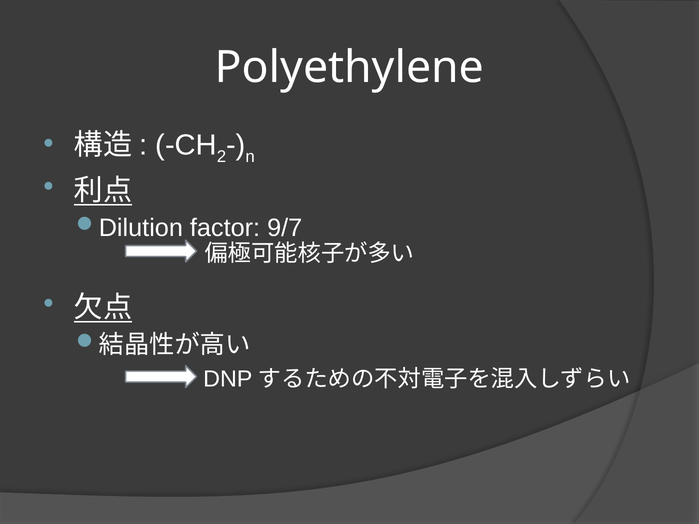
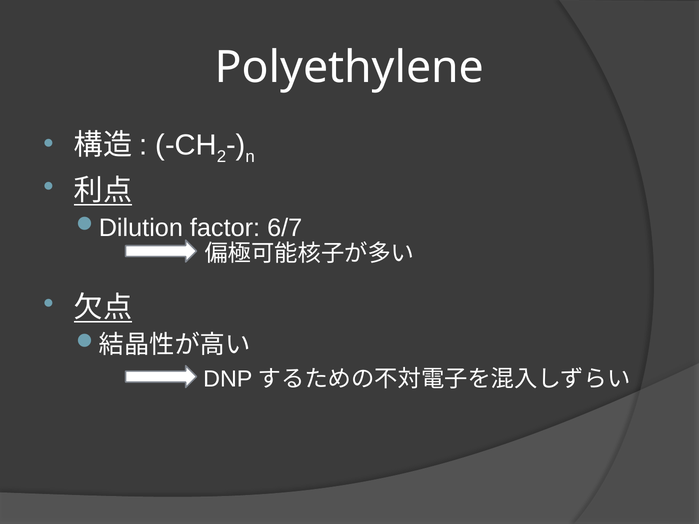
9/7: 9/7 -> 6/7
